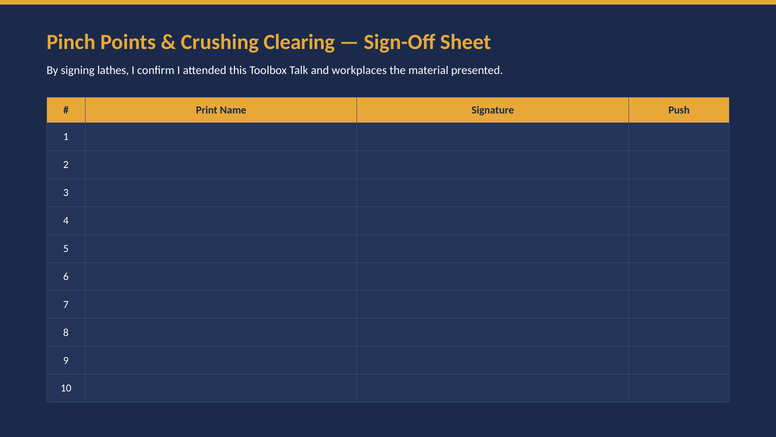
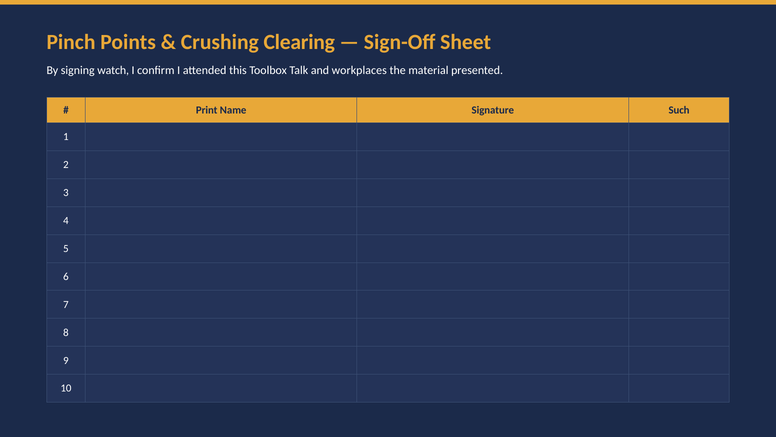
lathes: lathes -> watch
Push: Push -> Such
